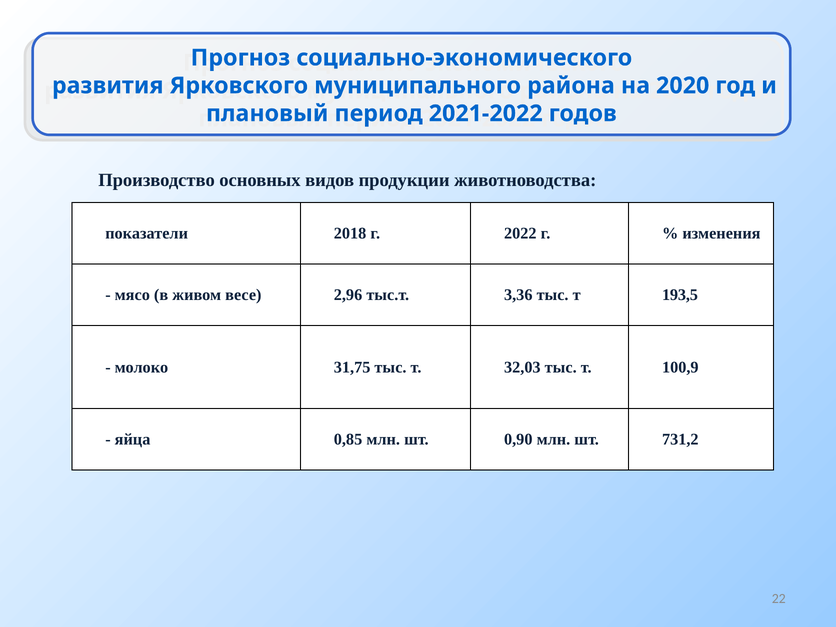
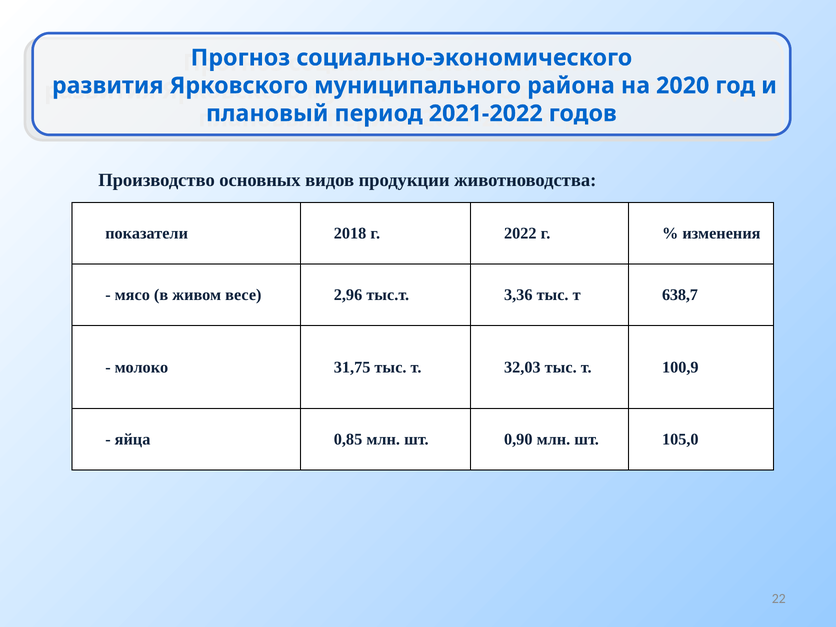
193,5: 193,5 -> 638,7
731,2: 731,2 -> 105,0
